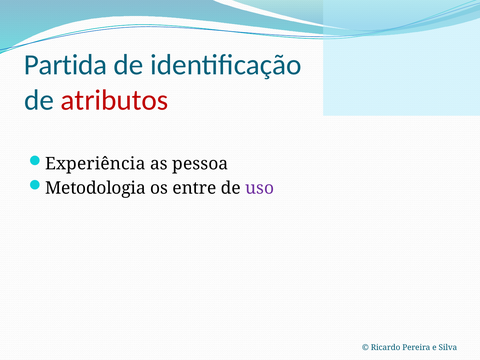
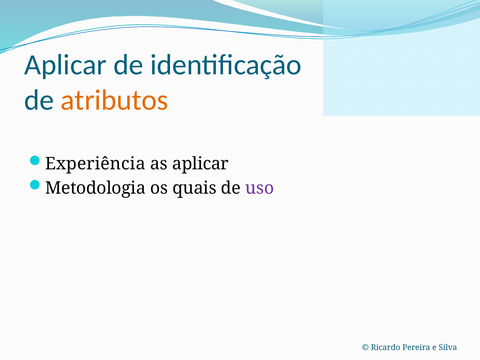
Partida at (66, 65): Partida -> Aplicar
atributos colour: red -> orange
as pessoa: pessoa -> aplicar
entre: entre -> quais
